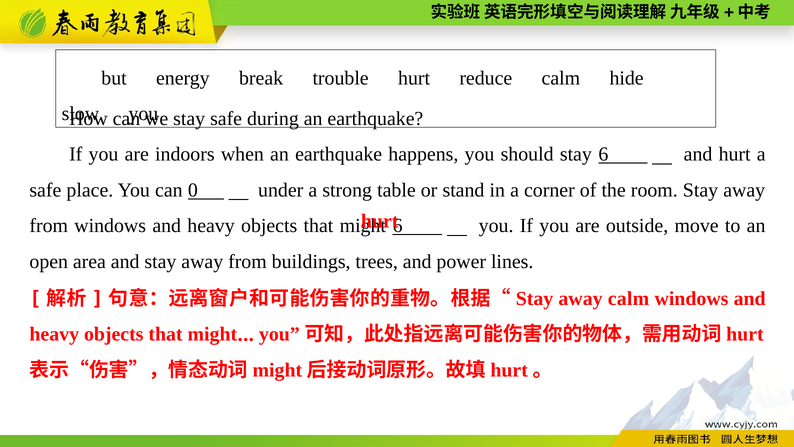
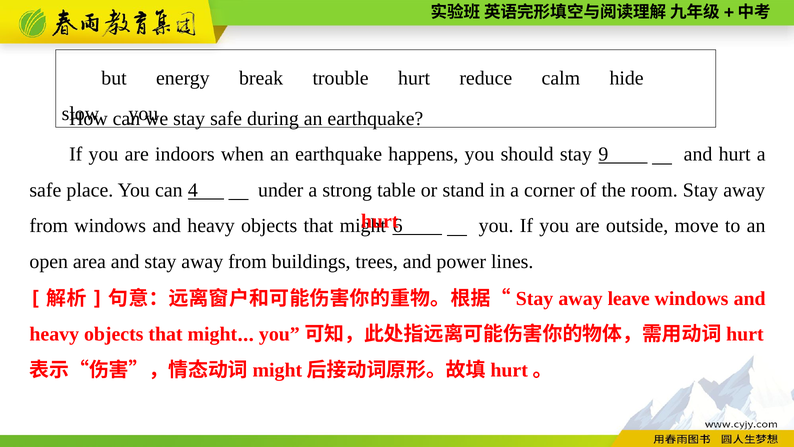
stay 6: 6 -> 9
0: 0 -> 4
away calm: calm -> leave
